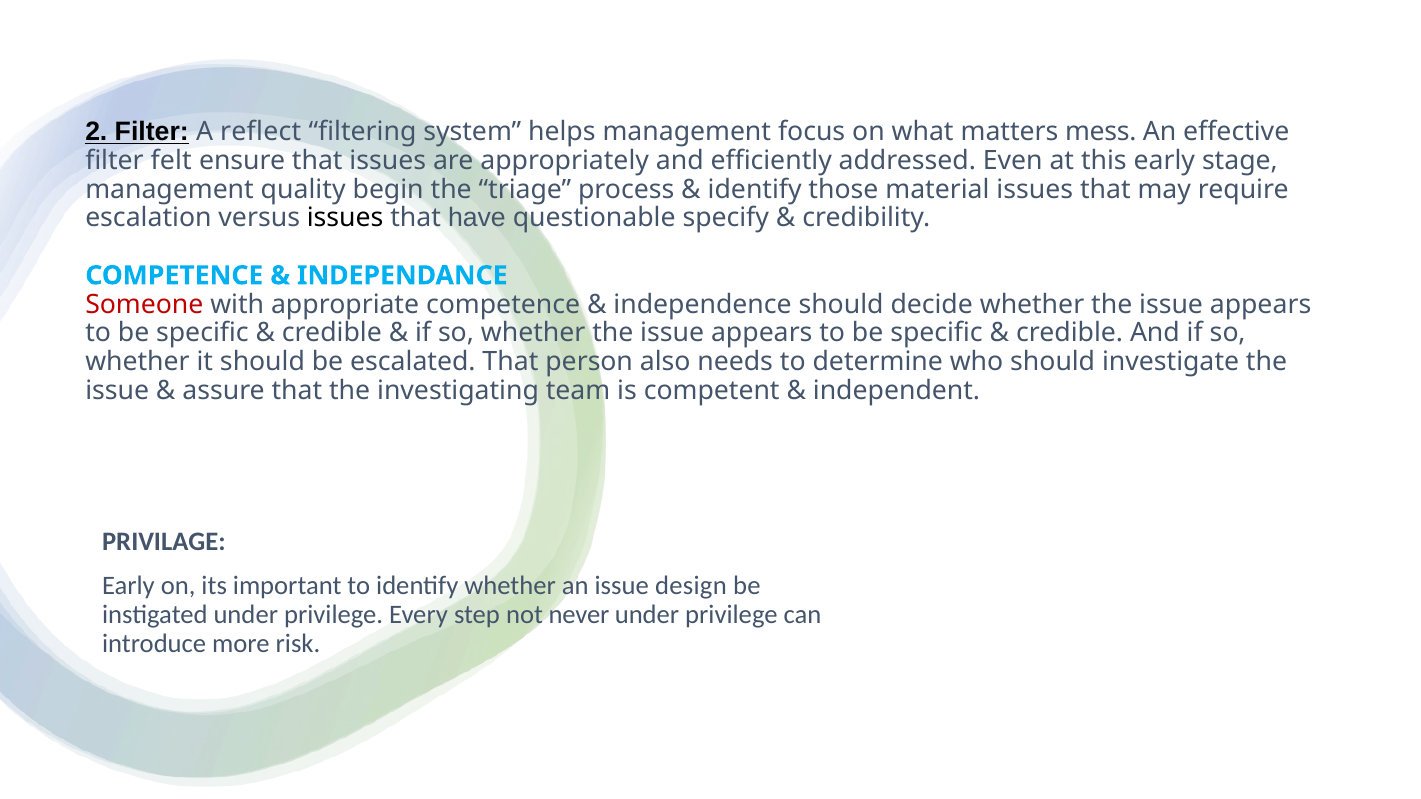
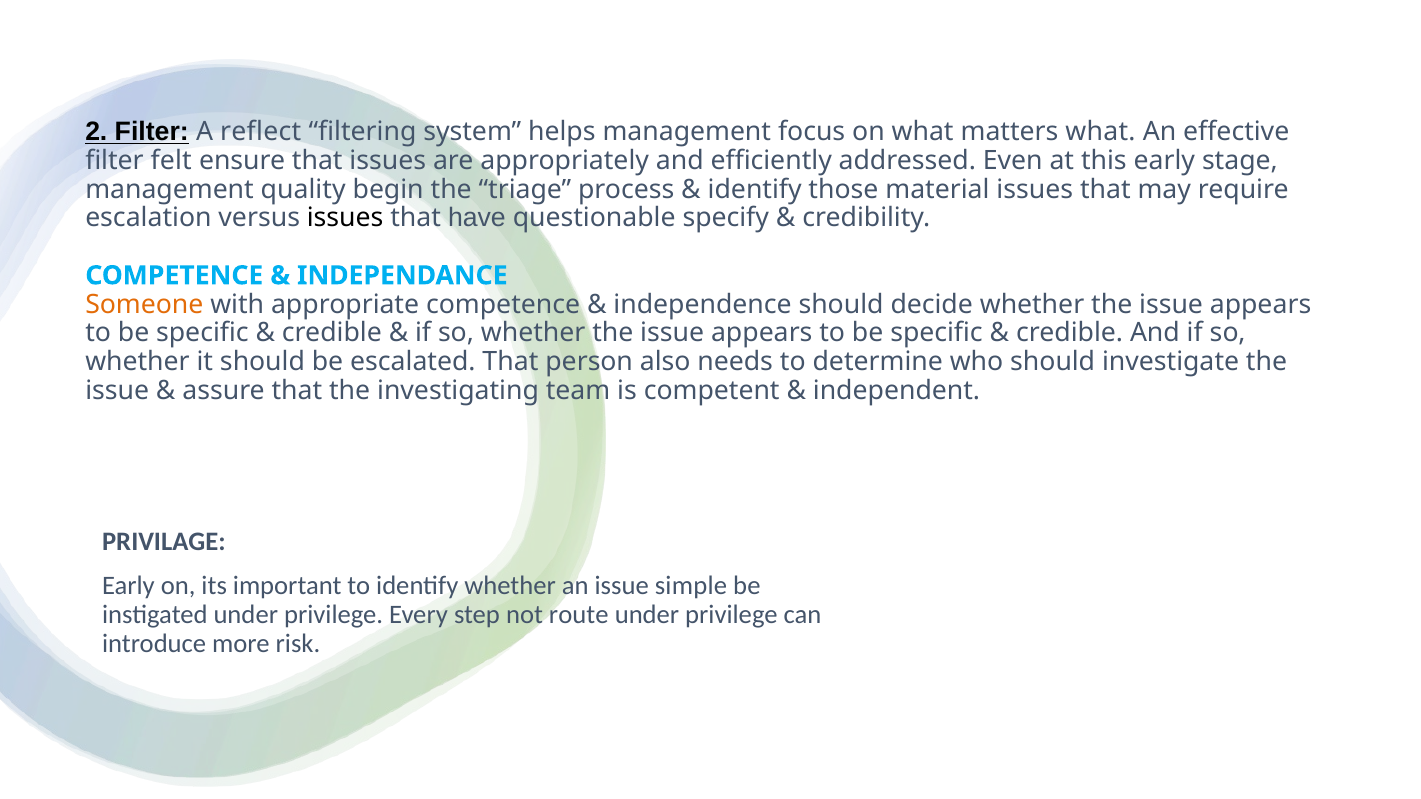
matters mess: mess -> what
Someone colour: red -> orange
design: design -> simple
never: never -> route
